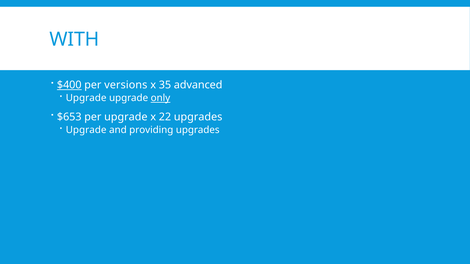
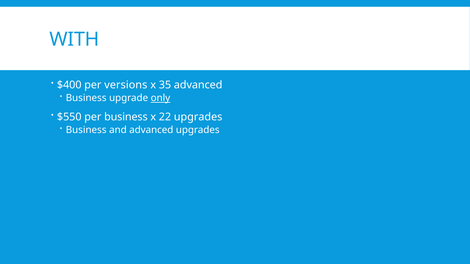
$400 underline: present -> none
Upgrade at (86, 98): Upgrade -> Business
$653: $653 -> $550
per upgrade: upgrade -> business
Upgrade at (86, 130): Upgrade -> Business
and providing: providing -> advanced
